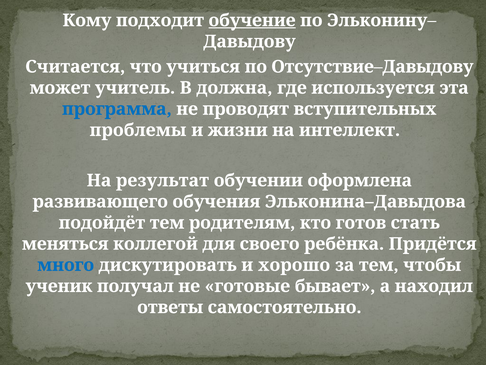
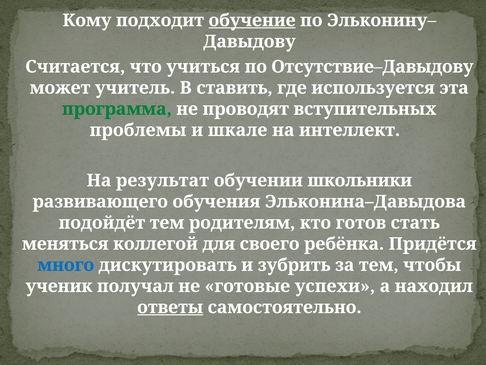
должна: должна -> ставить
программа colour: blue -> green
жизни: жизни -> шкале
оформлена: оформлена -> школьники
хорошо: хорошо -> зубрить
бывает: бывает -> успехи
ответы underline: none -> present
